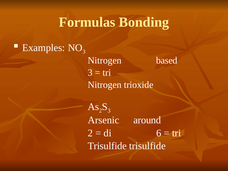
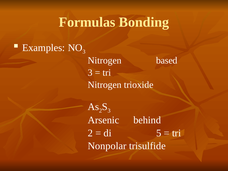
around: around -> behind
6: 6 -> 5
Trisulfide at (107, 146): Trisulfide -> Nonpolar
